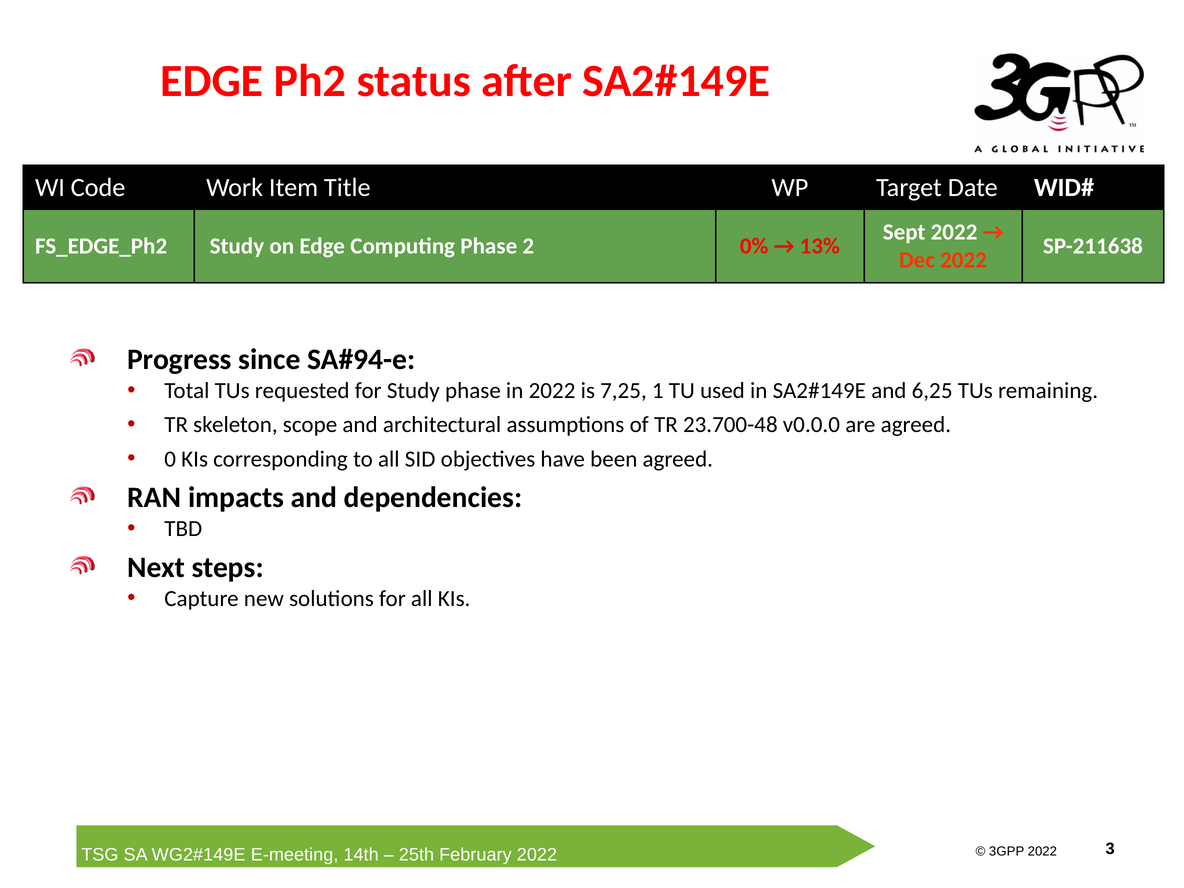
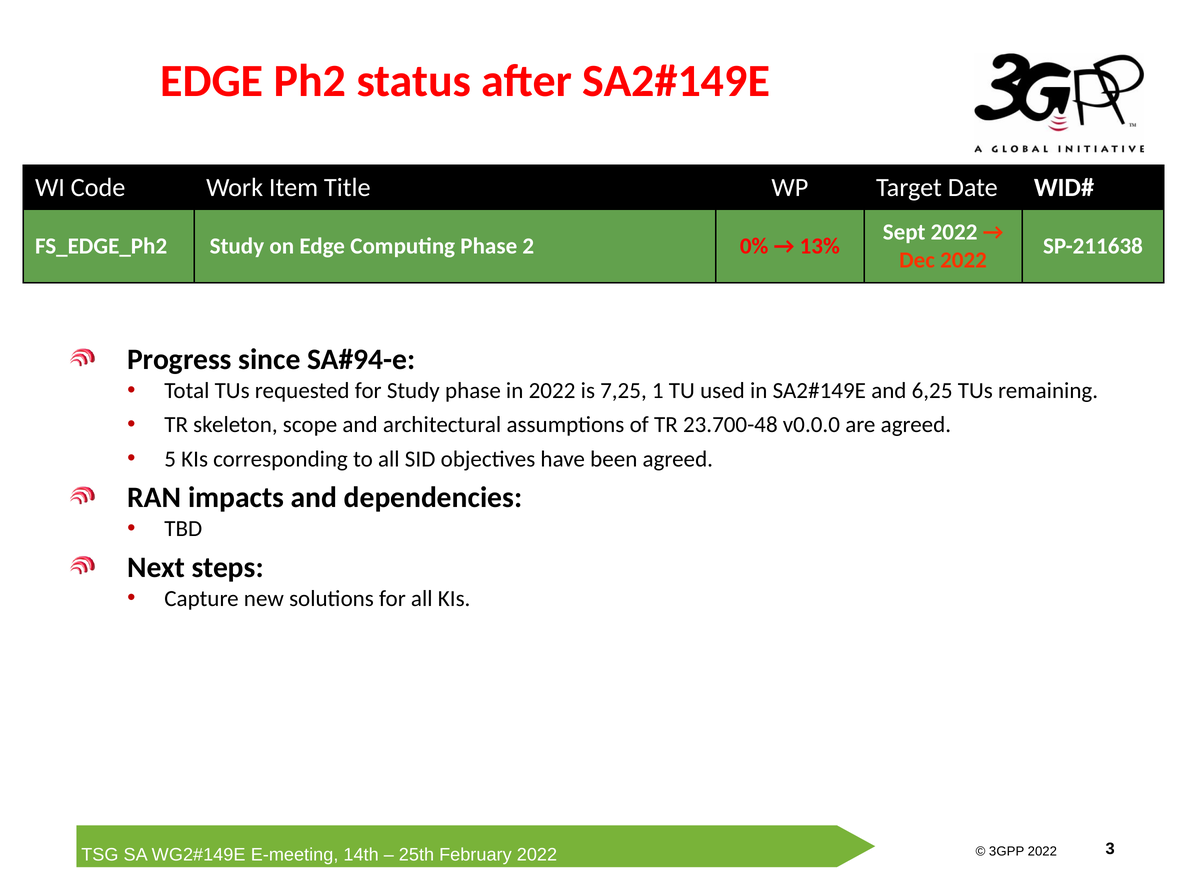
0: 0 -> 5
